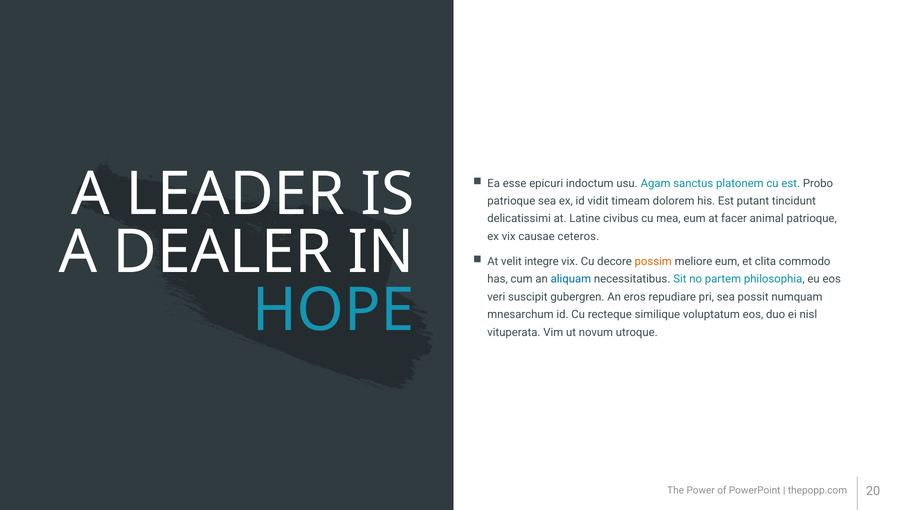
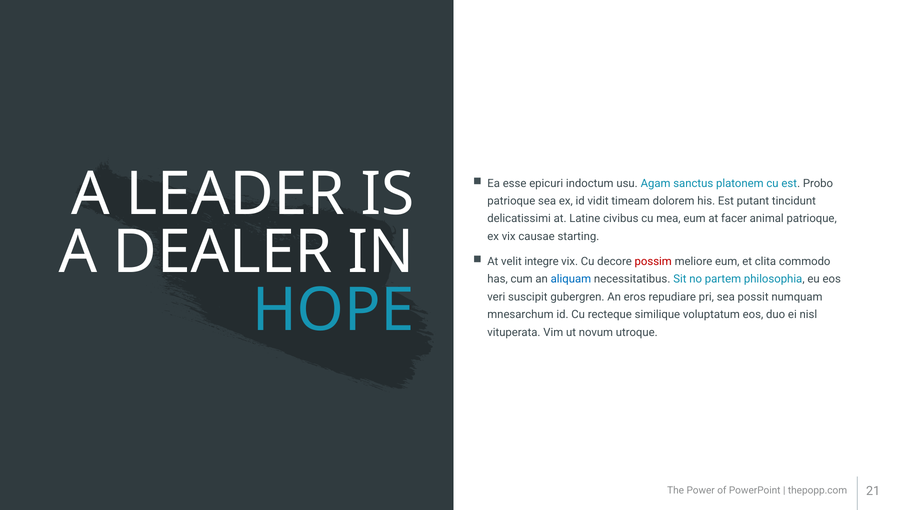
ceteros: ceteros -> starting
possim colour: orange -> red
20: 20 -> 21
